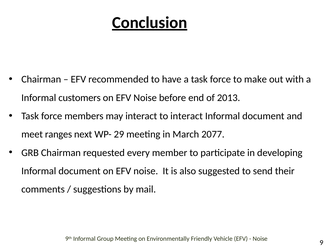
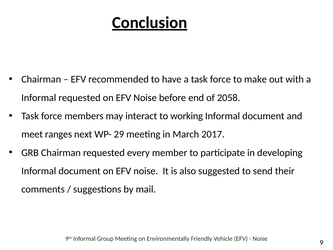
Informal customers: customers -> requested
2013: 2013 -> 2058
to interact: interact -> working
2077: 2077 -> 2017
